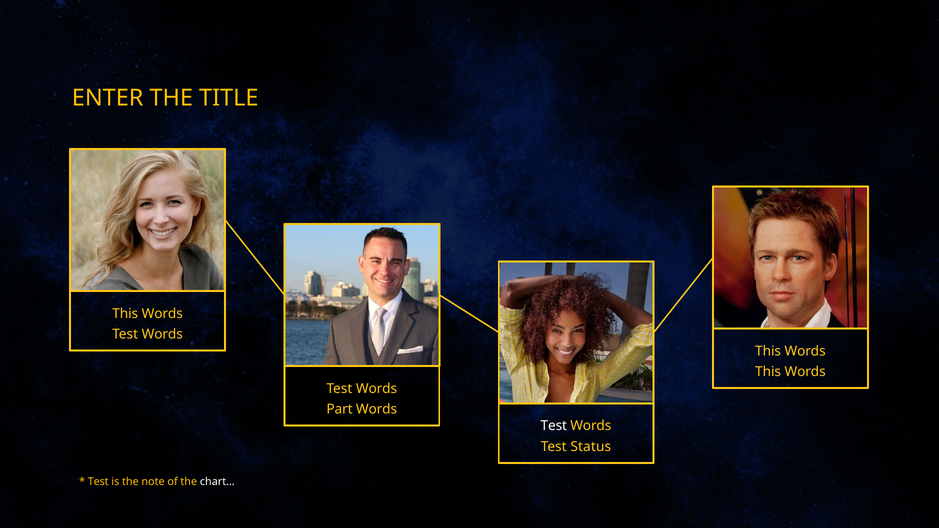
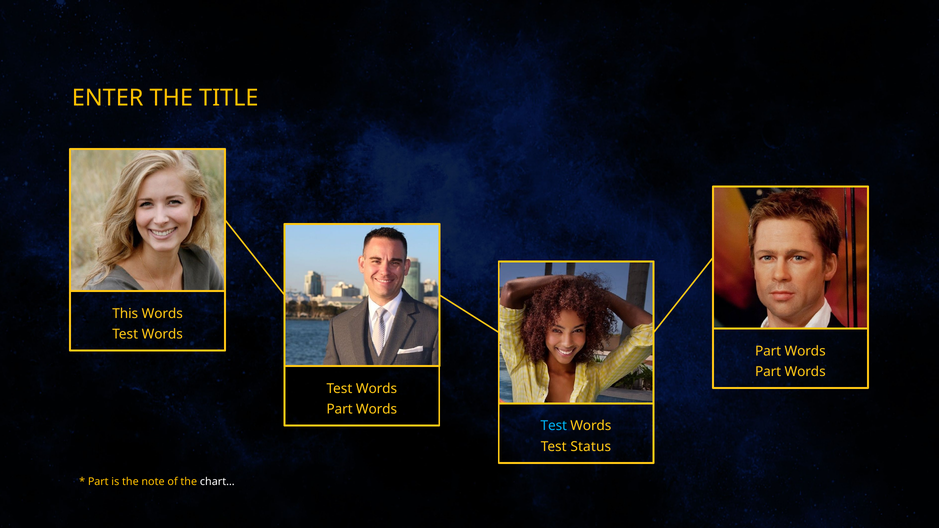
This at (768, 351): This -> Part
This at (768, 372): This -> Part
Test at (554, 426) colour: white -> light blue
Test at (98, 482): Test -> Part
